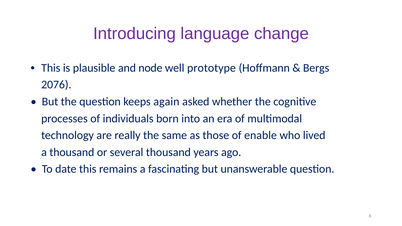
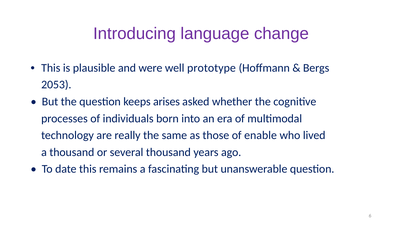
node: node -> were
2076: 2076 -> 2053
again: again -> arises
